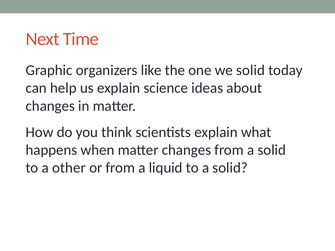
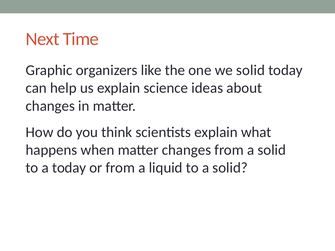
a other: other -> today
